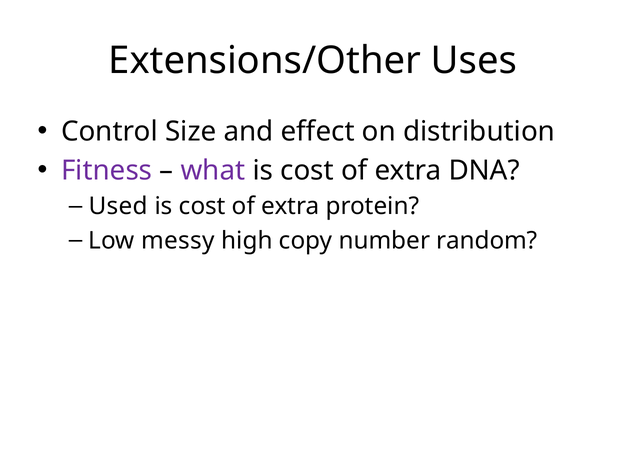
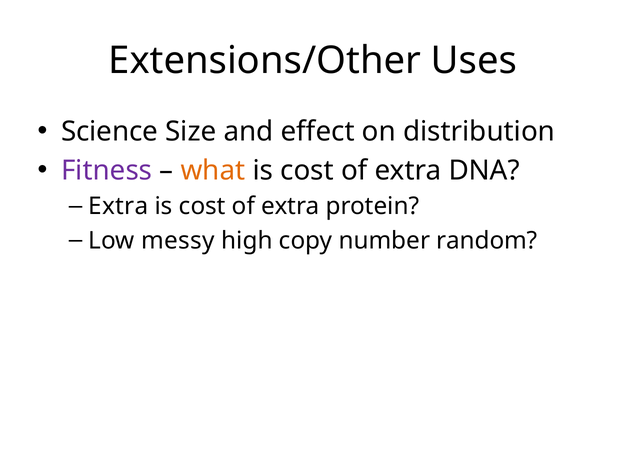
Control: Control -> Science
what colour: purple -> orange
Used at (118, 206): Used -> Extra
